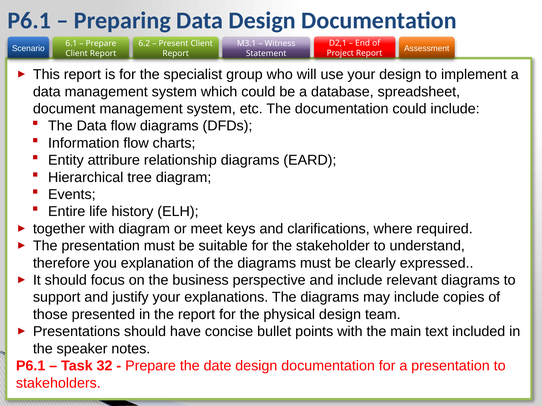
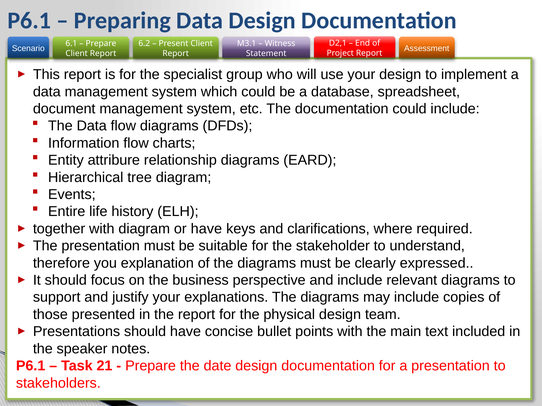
or meet: meet -> have
32: 32 -> 21
